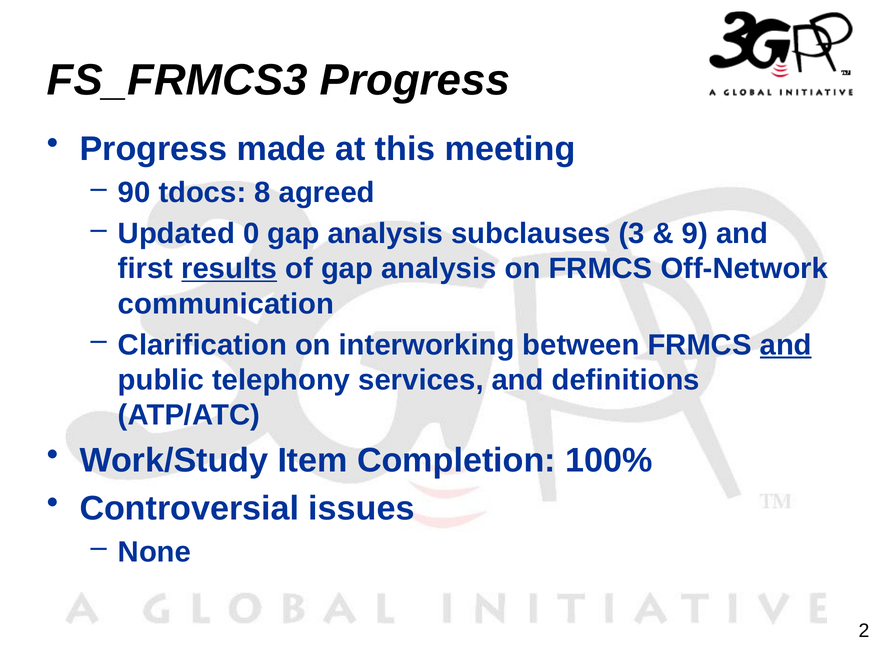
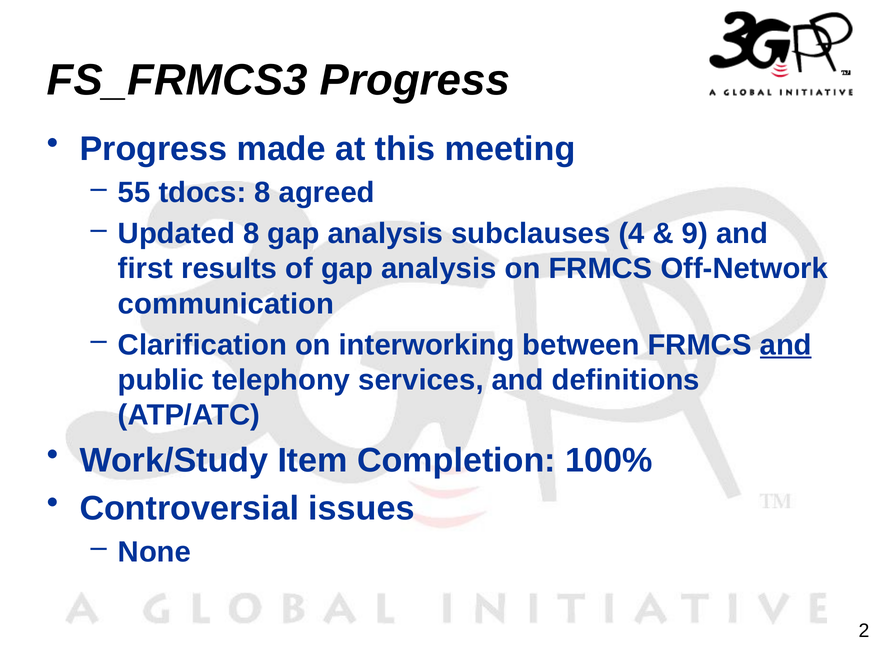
90: 90 -> 55
Updated 0: 0 -> 8
3: 3 -> 4
results underline: present -> none
